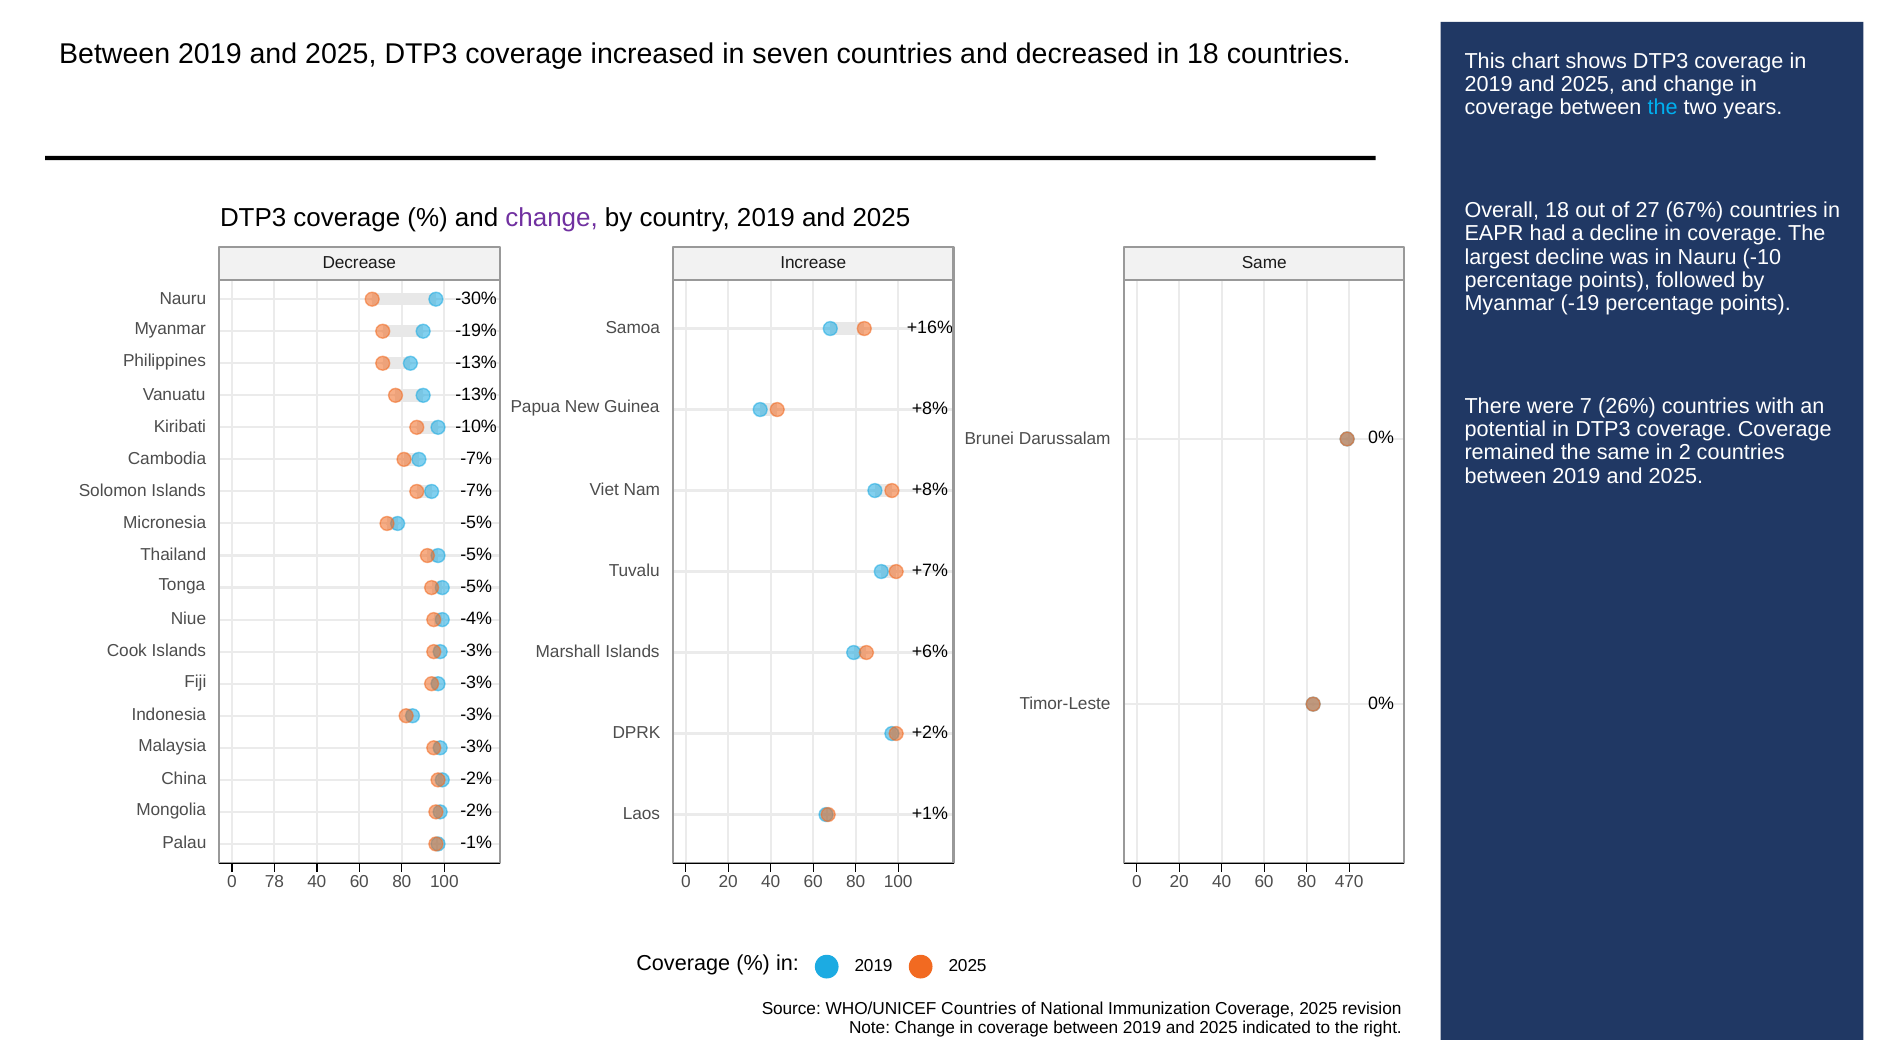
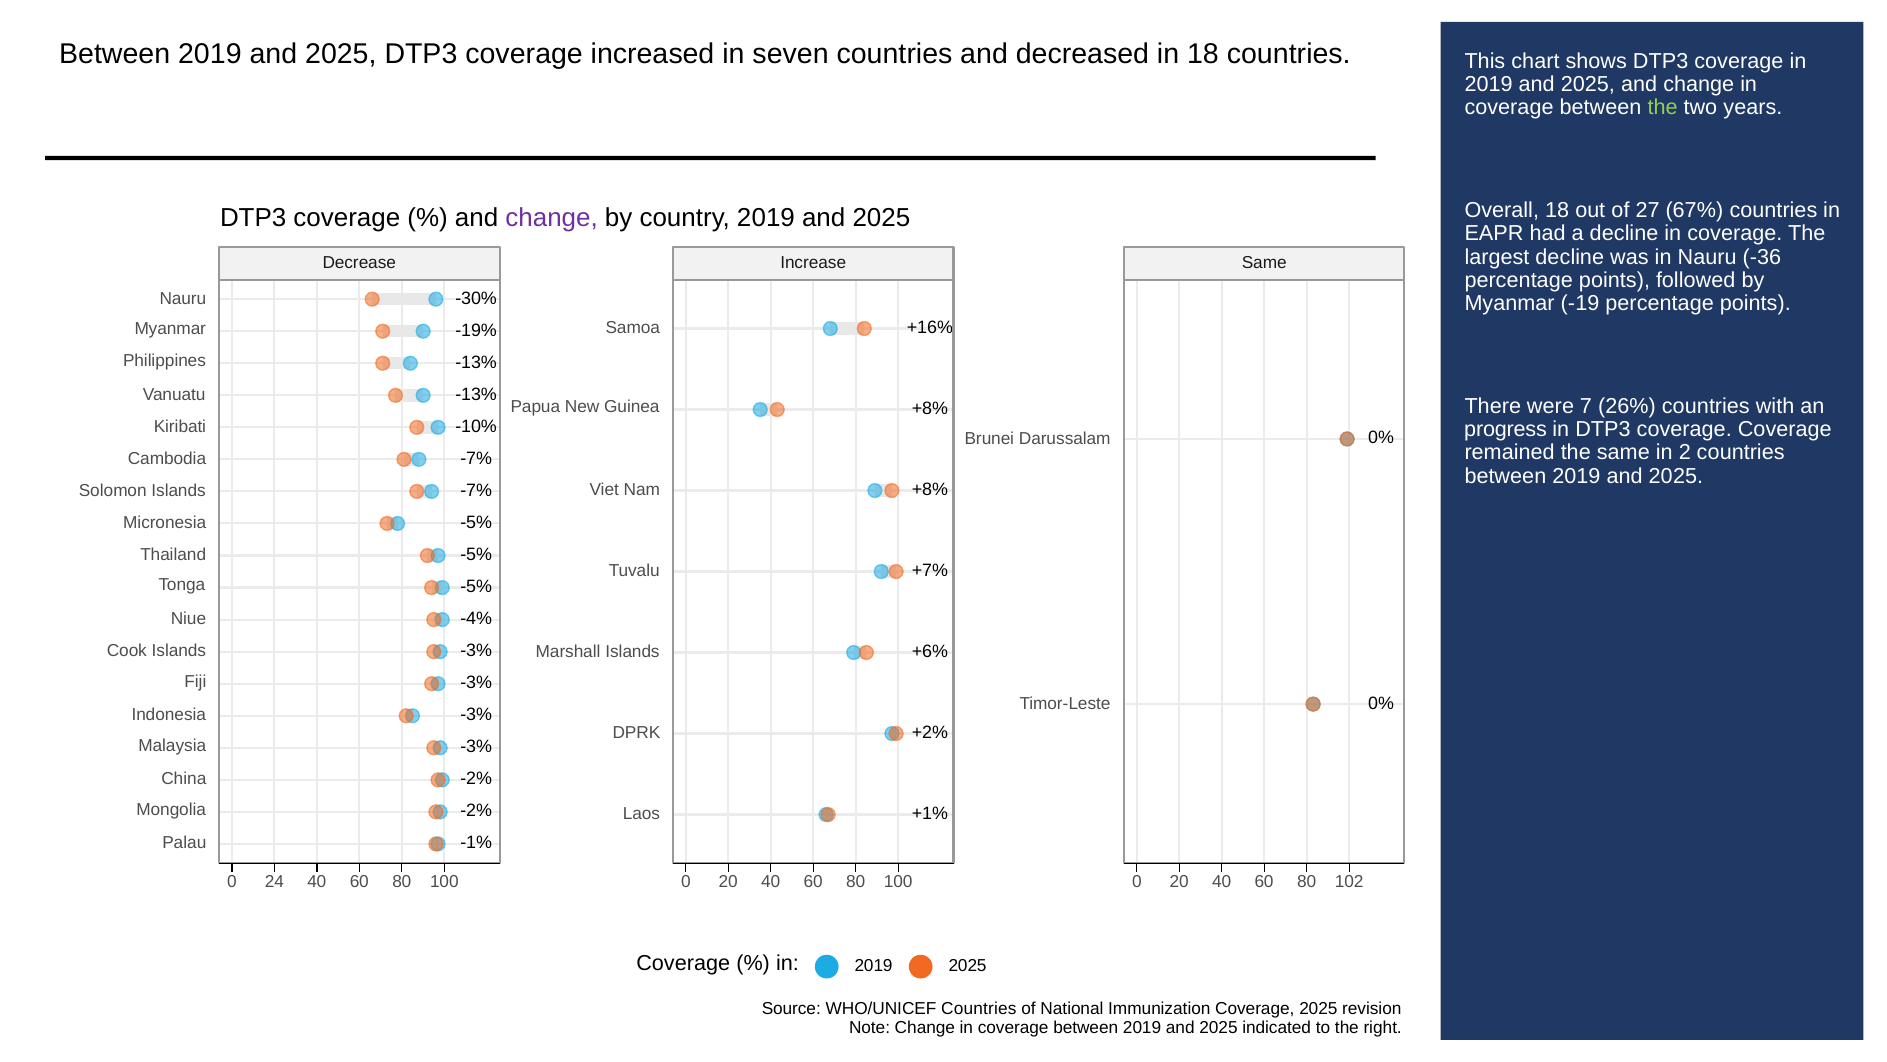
the at (1663, 108) colour: light blue -> light green
-10: -10 -> -36
potential: potential -> progress
78: 78 -> 24
470: 470 -> 102
